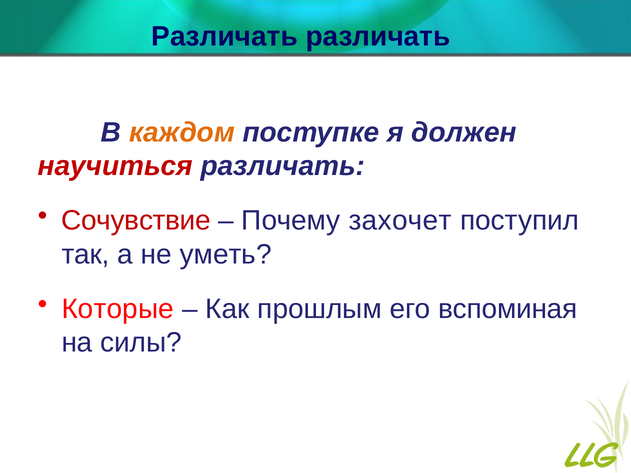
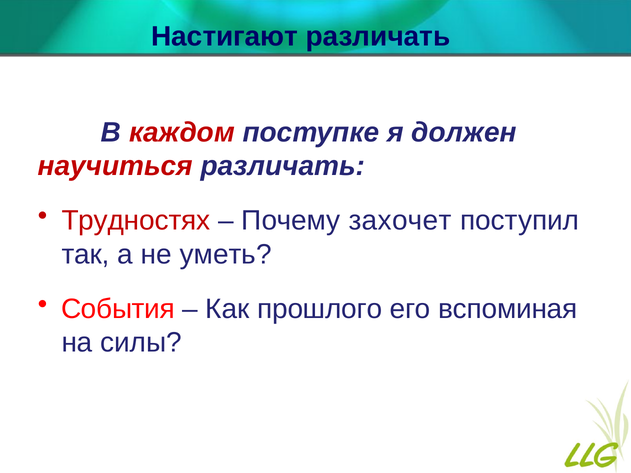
Различать at (225, 36): Различать -> Настигают
каждом colour: orange -> red
Сочувствие: Сочувствие -> Трудностях
Которые: Которые -> События
прошлым: прошлым -> прошлого
